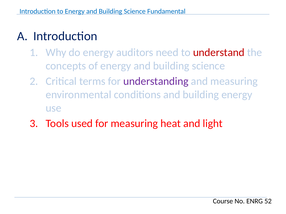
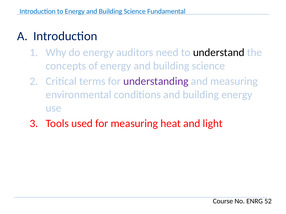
understand colour: red -> black
